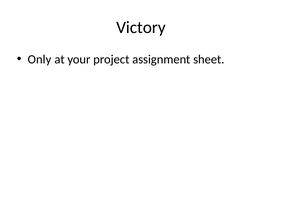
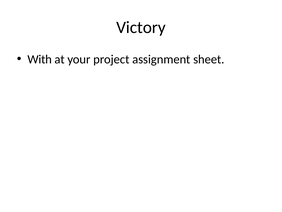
Only: Only -> With
